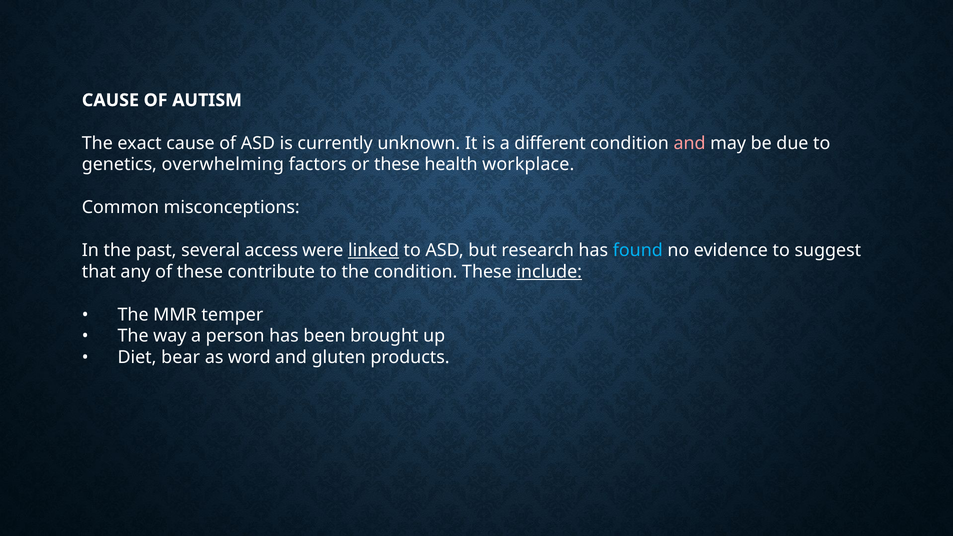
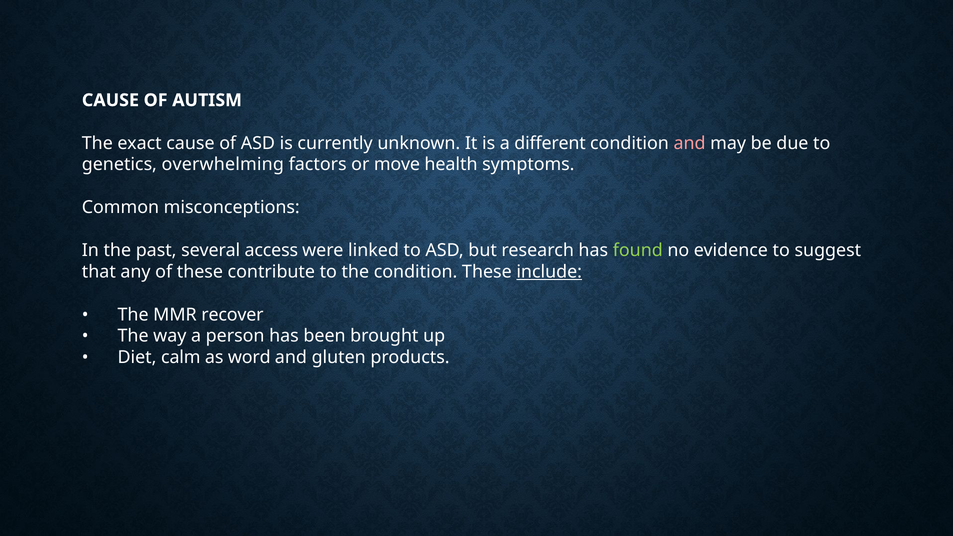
or these: these -> move
workplace: workplace -> symptoms
linked underline: present -> none
found colour: light blue -> light green
temper: temper -> recover
bear: bear -> calm
